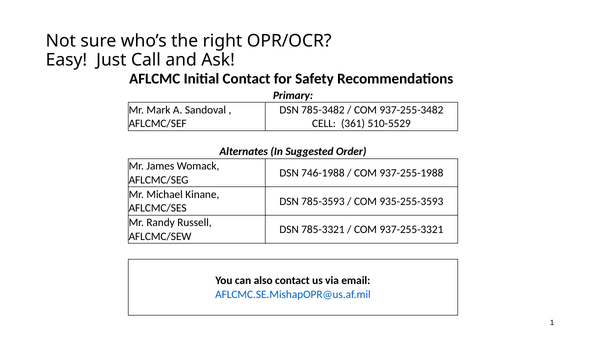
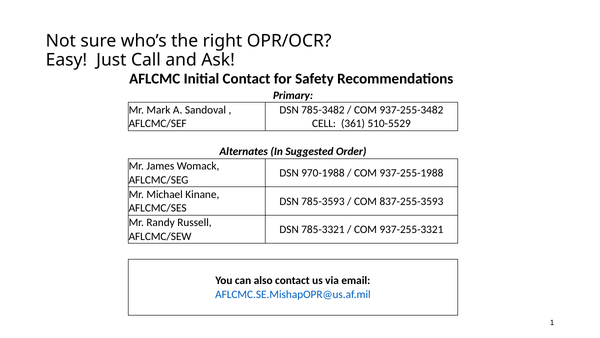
746-1988: 746-1988 -> 970-1988
935-255-3593: 935-255-3593 -> 837-255-3593
